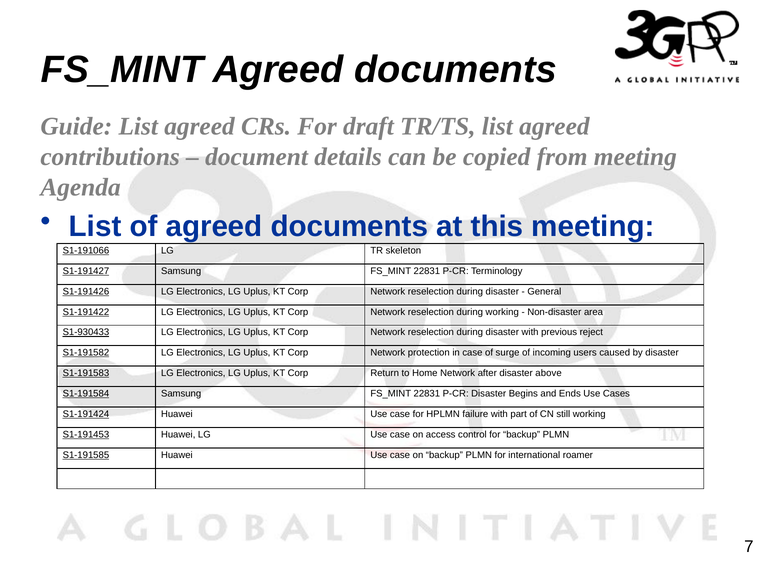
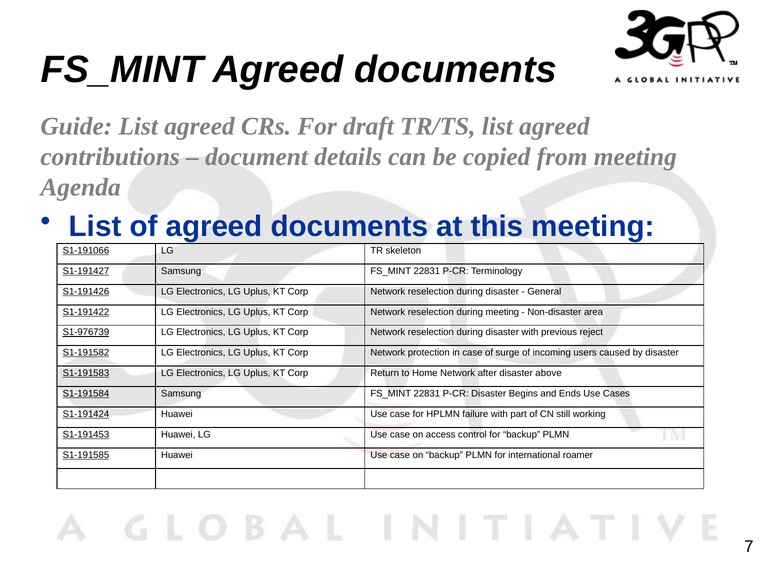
during working: working -> meeting
S1-930433: S1-930433 -> S1-976739
